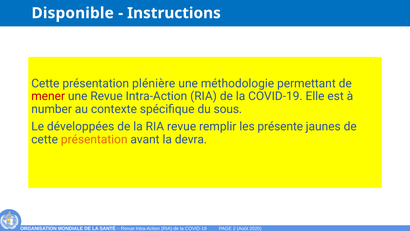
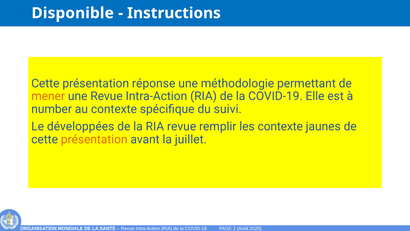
plénière: plénière -> réponse
mener colour: red -> orange
sous: sous -> suivi
les présente: présente -> contexte
devra: devra -> juillet
